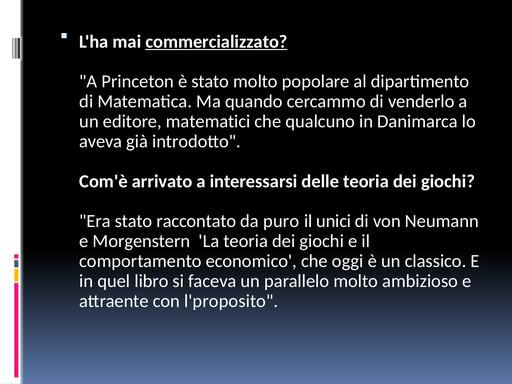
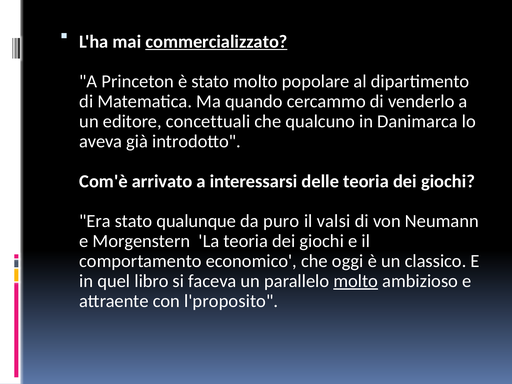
matematici: matematici -> concettuali
raccontato: raccontato -> qualunque
unici: unici -> valsi
molto at (356, 281) underline: none -> present
